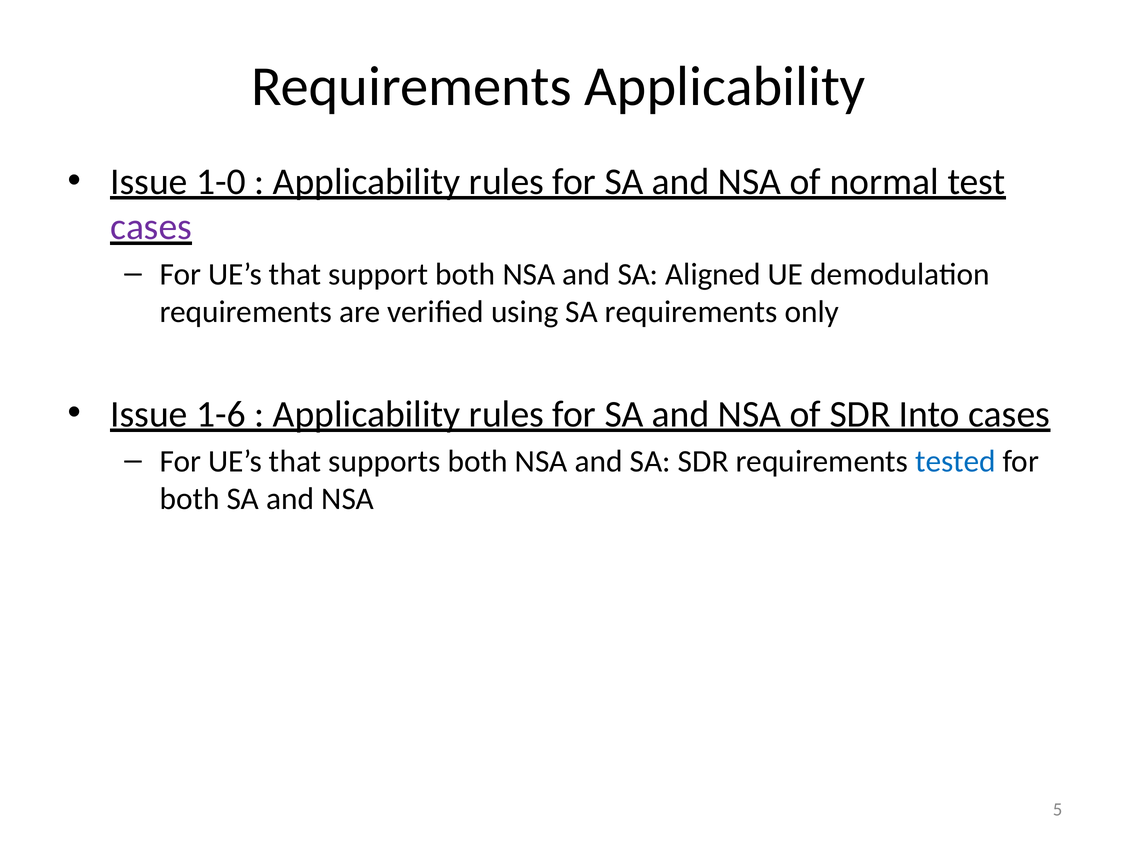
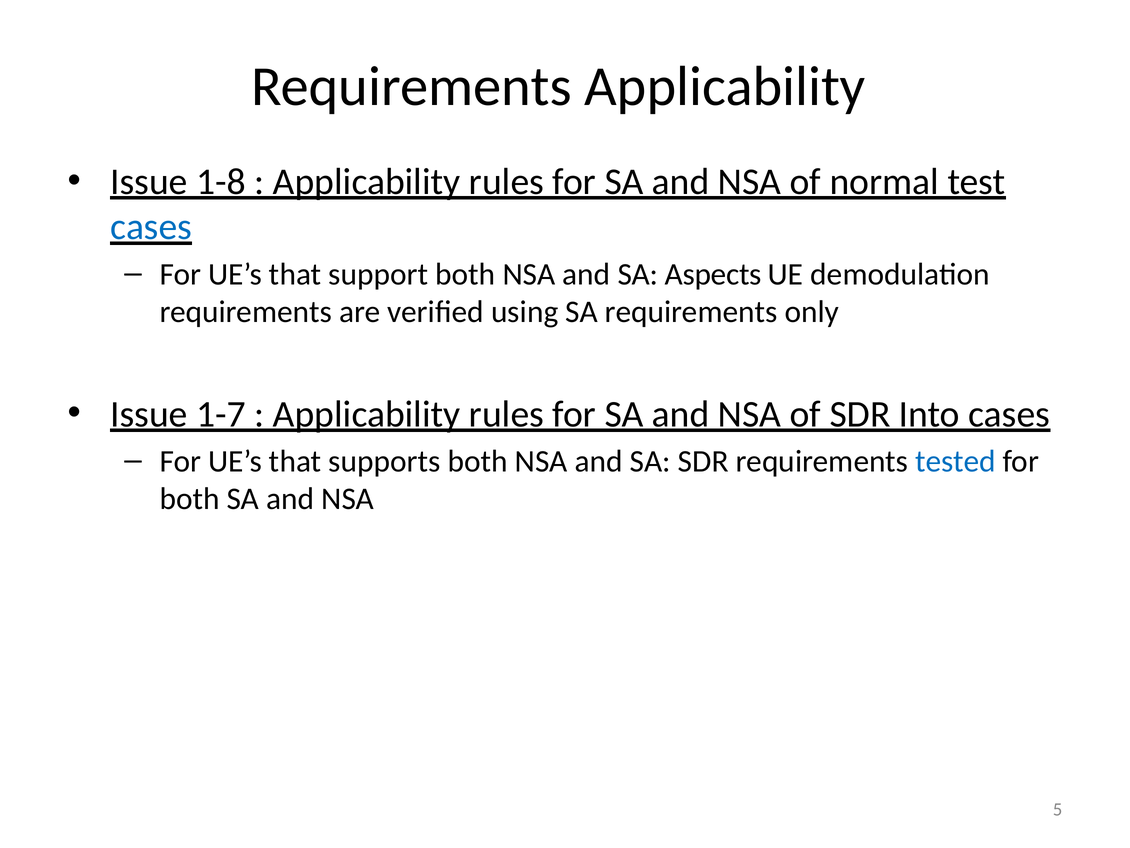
1-0: 1-0 -> 1-8
cases at (151, 227) colour: purple -> blue
Aligned: Aligned -> Aspects
1-6: 1-6 -> 1-7
